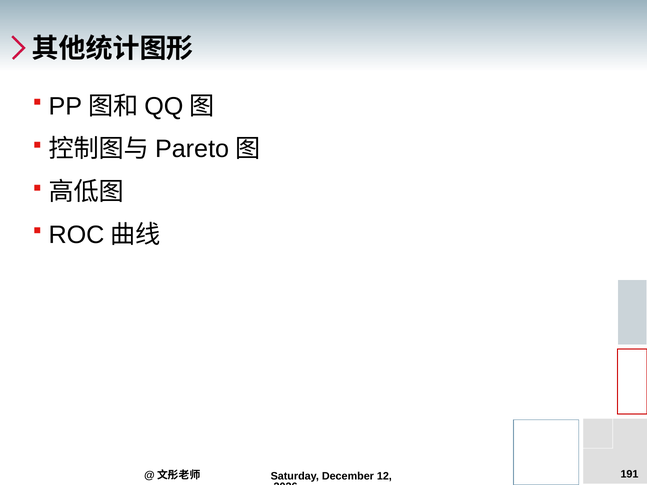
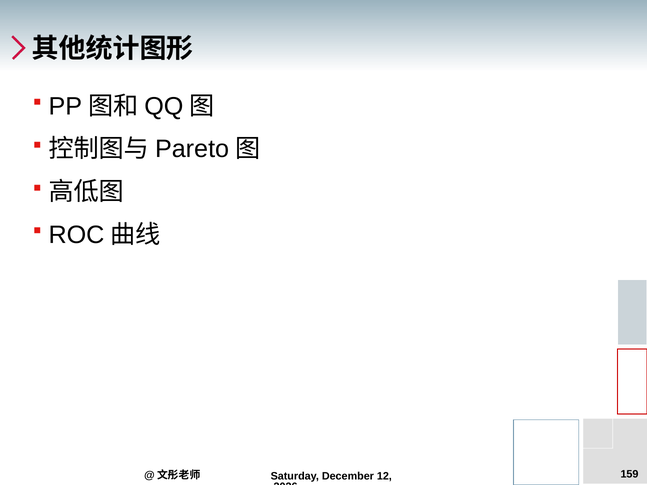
191: 191 -> 159
